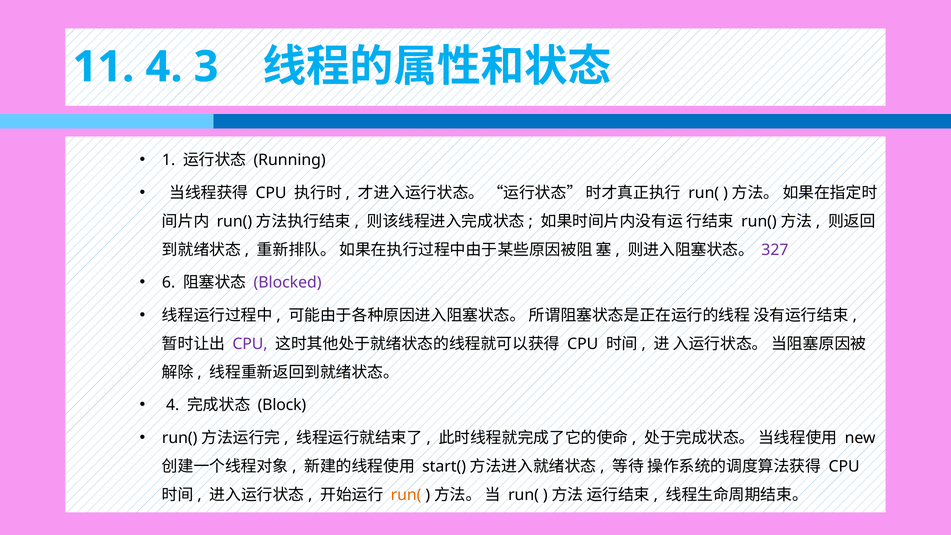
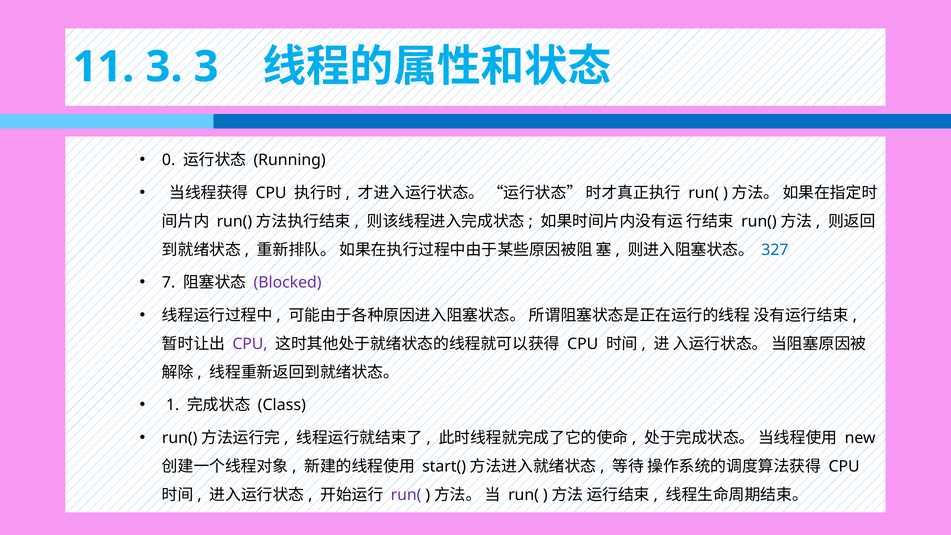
11 4: 4 -> 3
1: 1 -> 0
327 colour: purple -> blue
6: 6 -> 7
4 at (173, 405): 4 -> 1
Block: Block -> Class
run( at (406, 495) colour: orange -> purple
